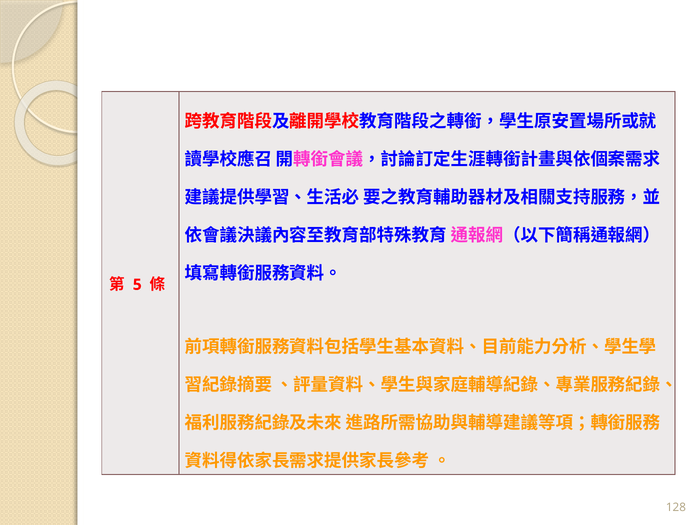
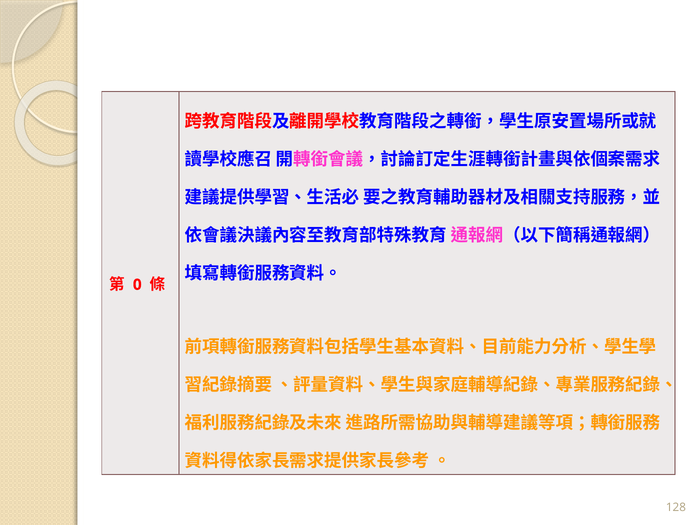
5: 5 -> 0
